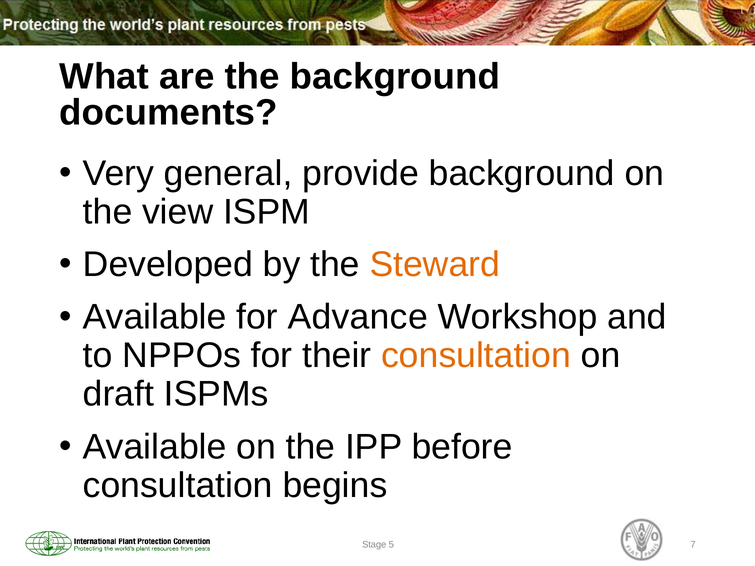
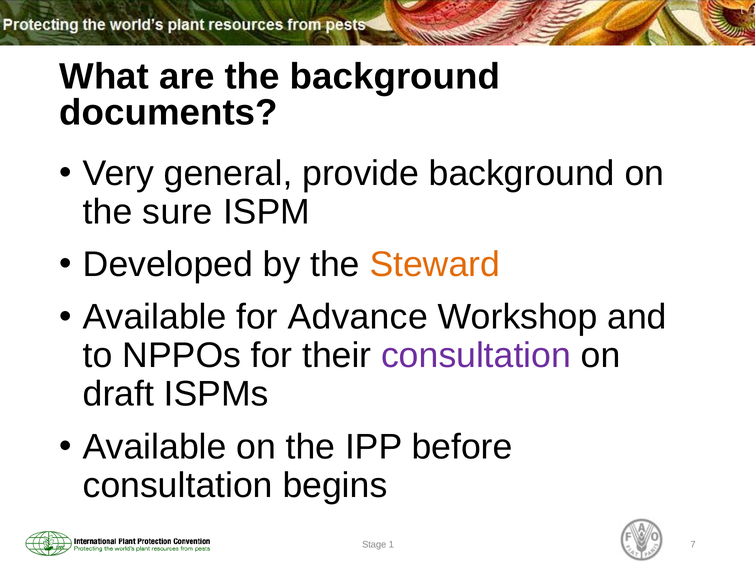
view: view -> sure
consultation at (476, 356) colour: orange -> purple
5: 5 -> 1
